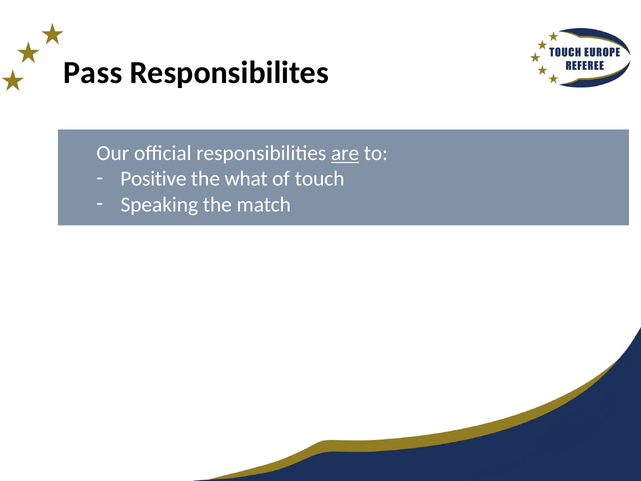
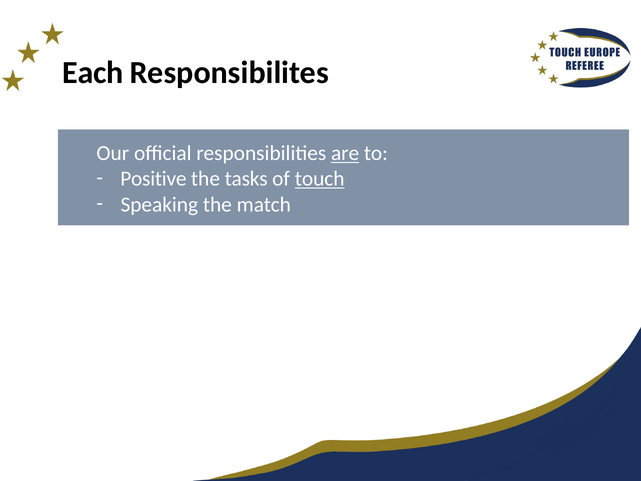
Pass: Pass -> Each
what: what -> tasks
touch underline: none -> present
